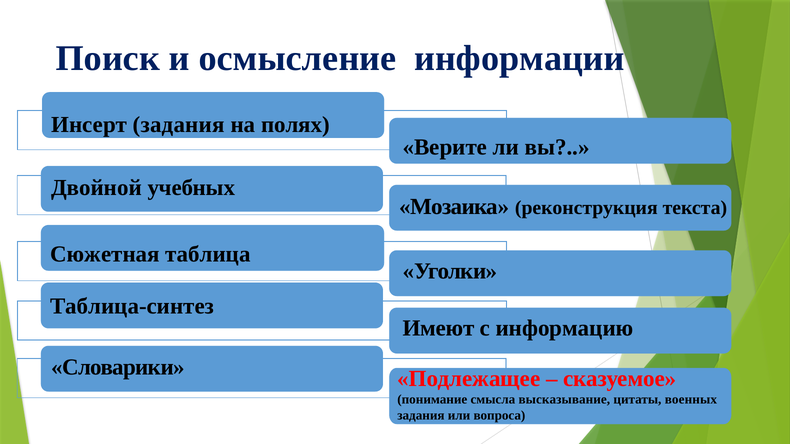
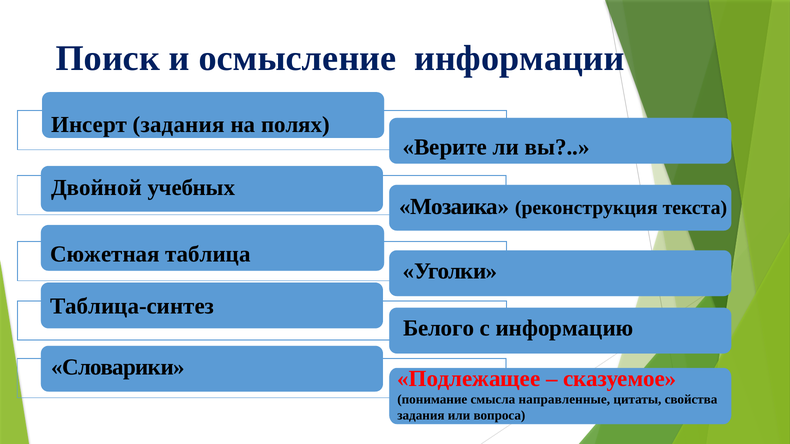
Имеют: Имеют -> Белого
высказывание: высказывание -> направленные
военных: военных -> свойства
